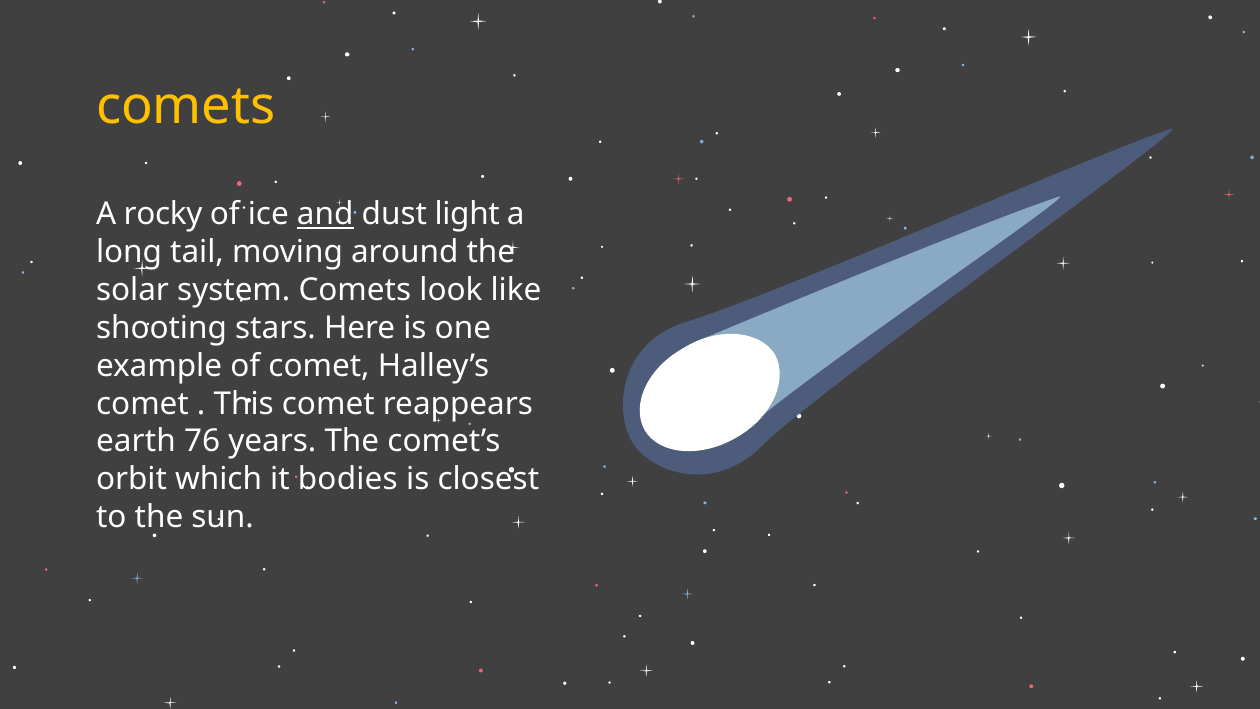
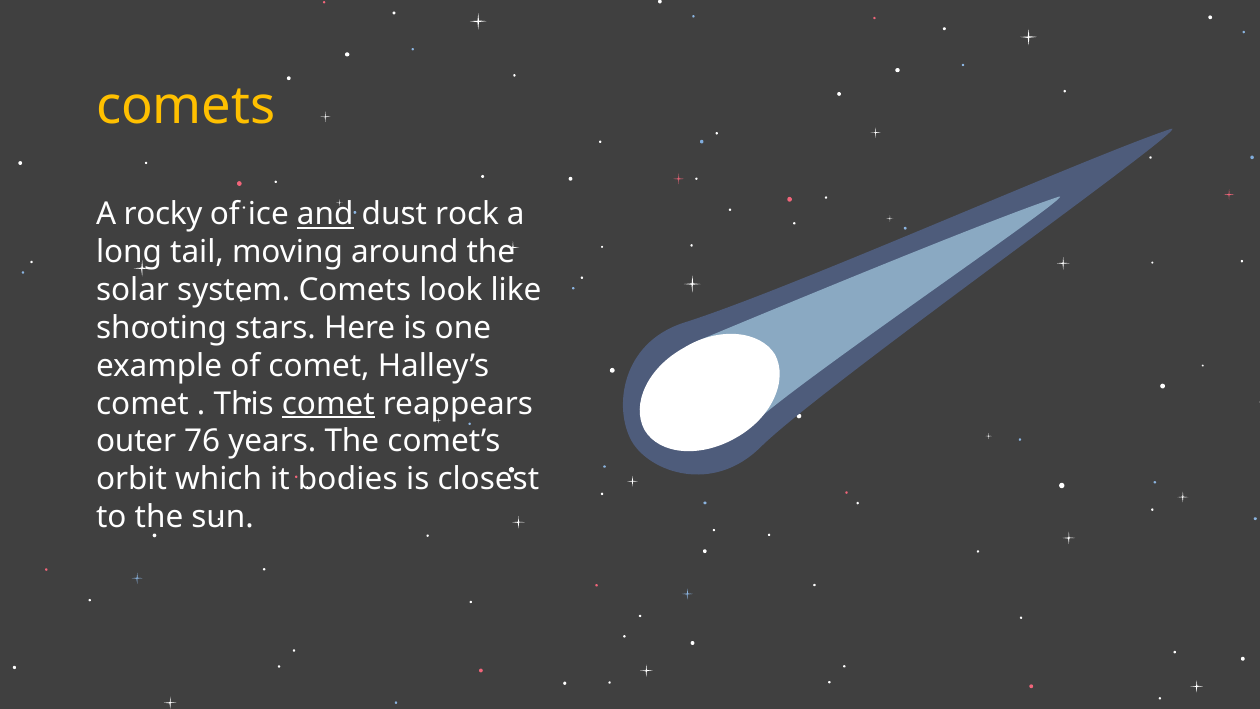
light: light -> rock
comet at (328, 403) underline: none -> present
earth: earth -> outer
